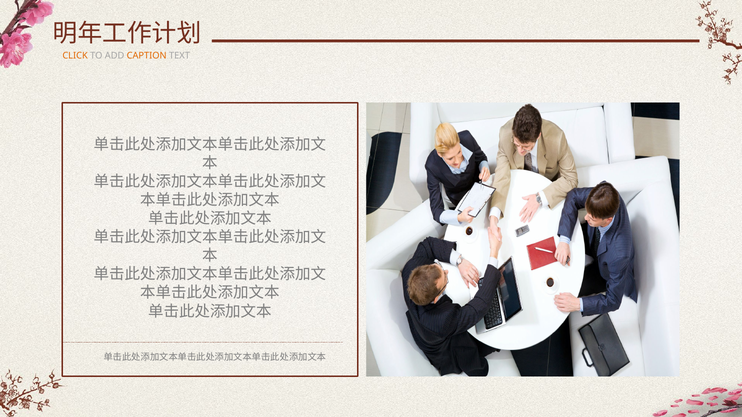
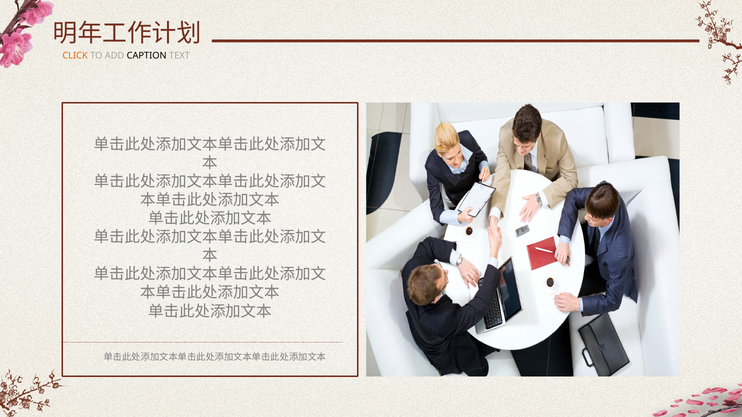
CAPTION colour: orange -> black
